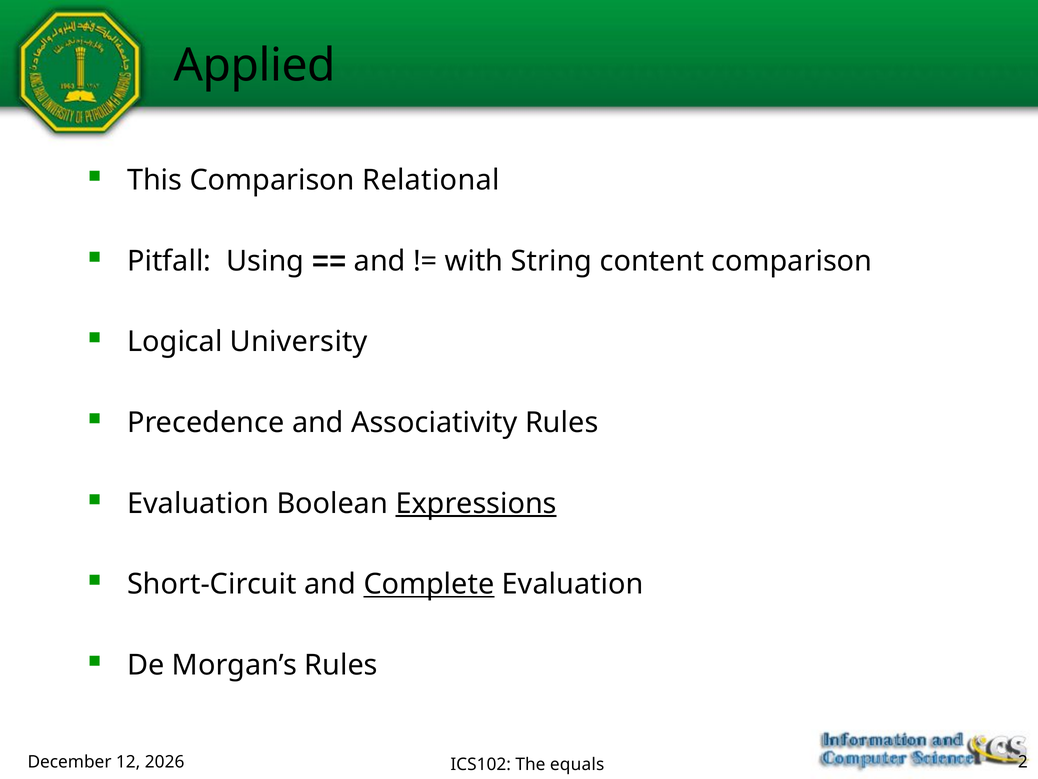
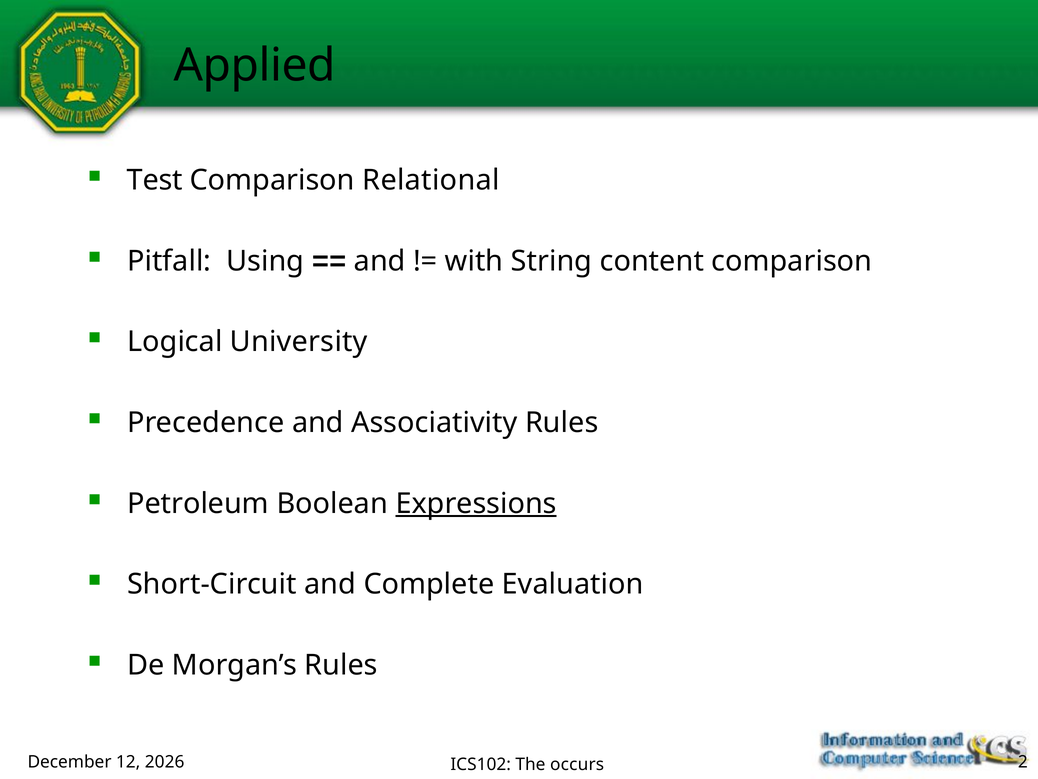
This: This -> Test
Evaluation at (198, 503): Evaluation -> Petroleum
Complete underline: present -> none
equals: equals -> occurs
